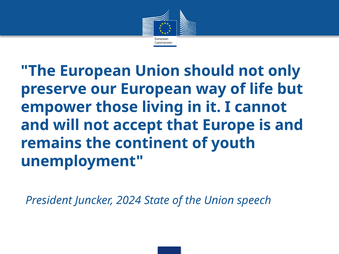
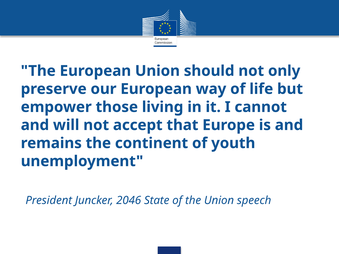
2024: 2024 -> 2046
